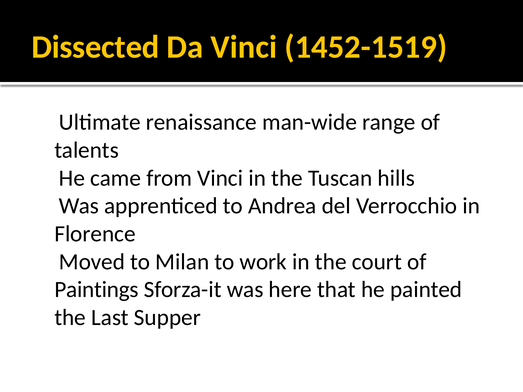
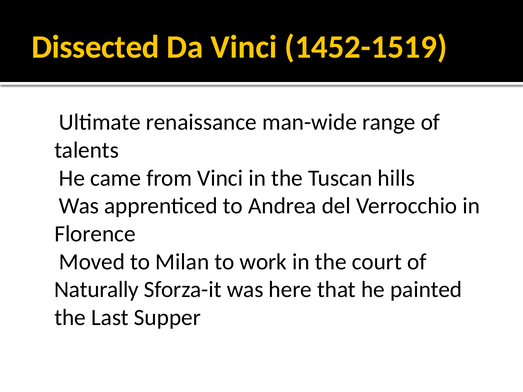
Paintings: Paintings -> Naturally
